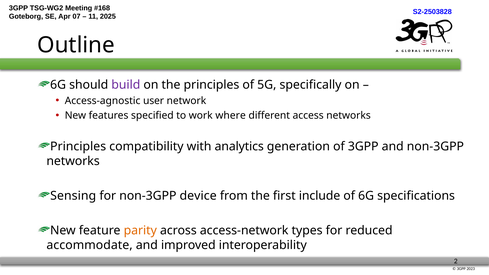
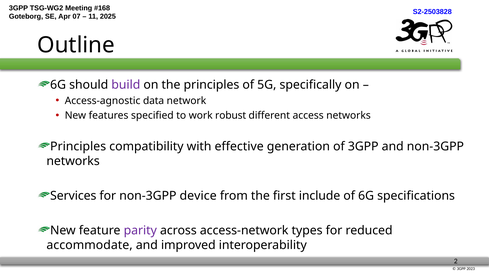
user: user -> data
where: where -> robust
analytics: analytics -> effective
Sensing: Sensing -> Services
parity colour: orange -> purple
